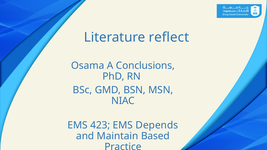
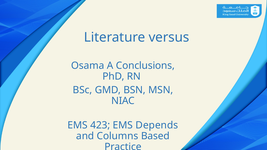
reflect: reflect -> versus
Maintain: Maintain -> Columns
